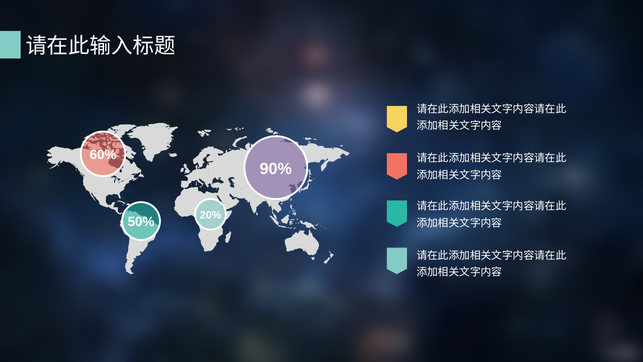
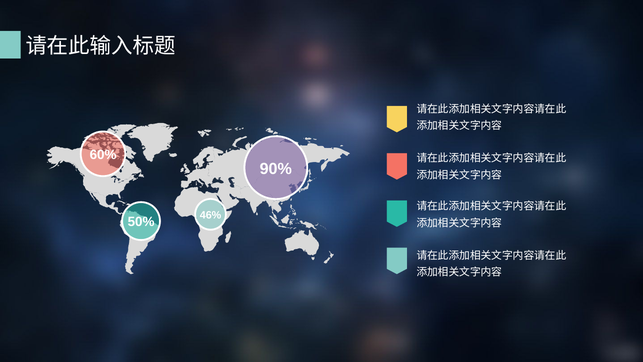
20%: 20% -> 46%
